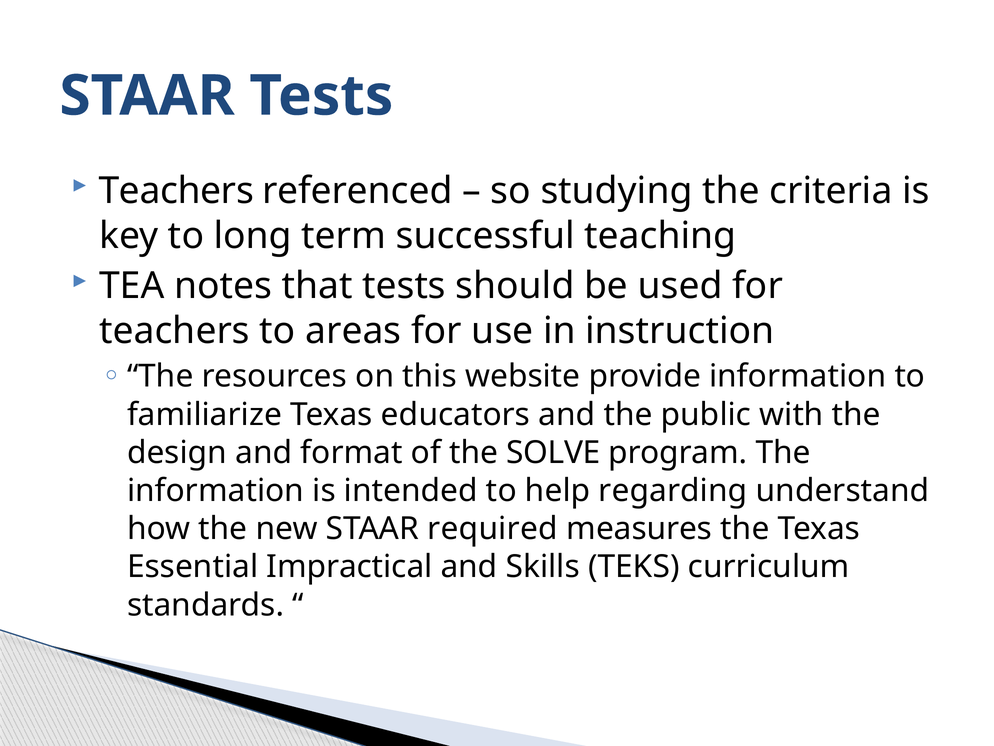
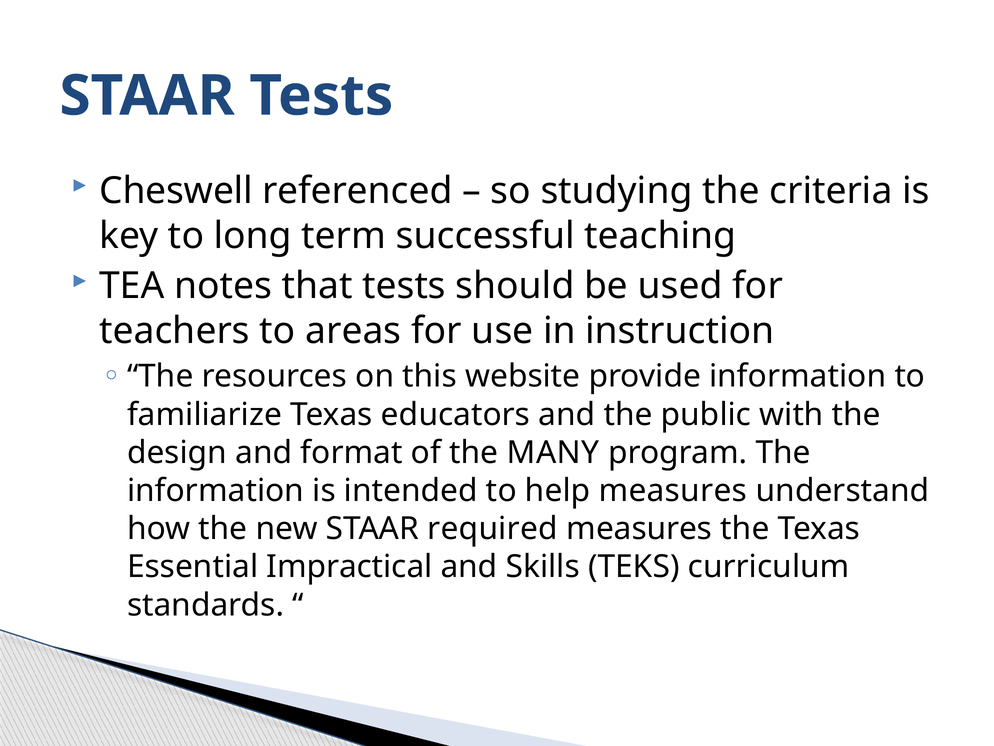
Teachers at (176, 191): Teachers -> Cheswell
SOLVE: SOLVE -> MANY
help regarding: regarding -> measures
